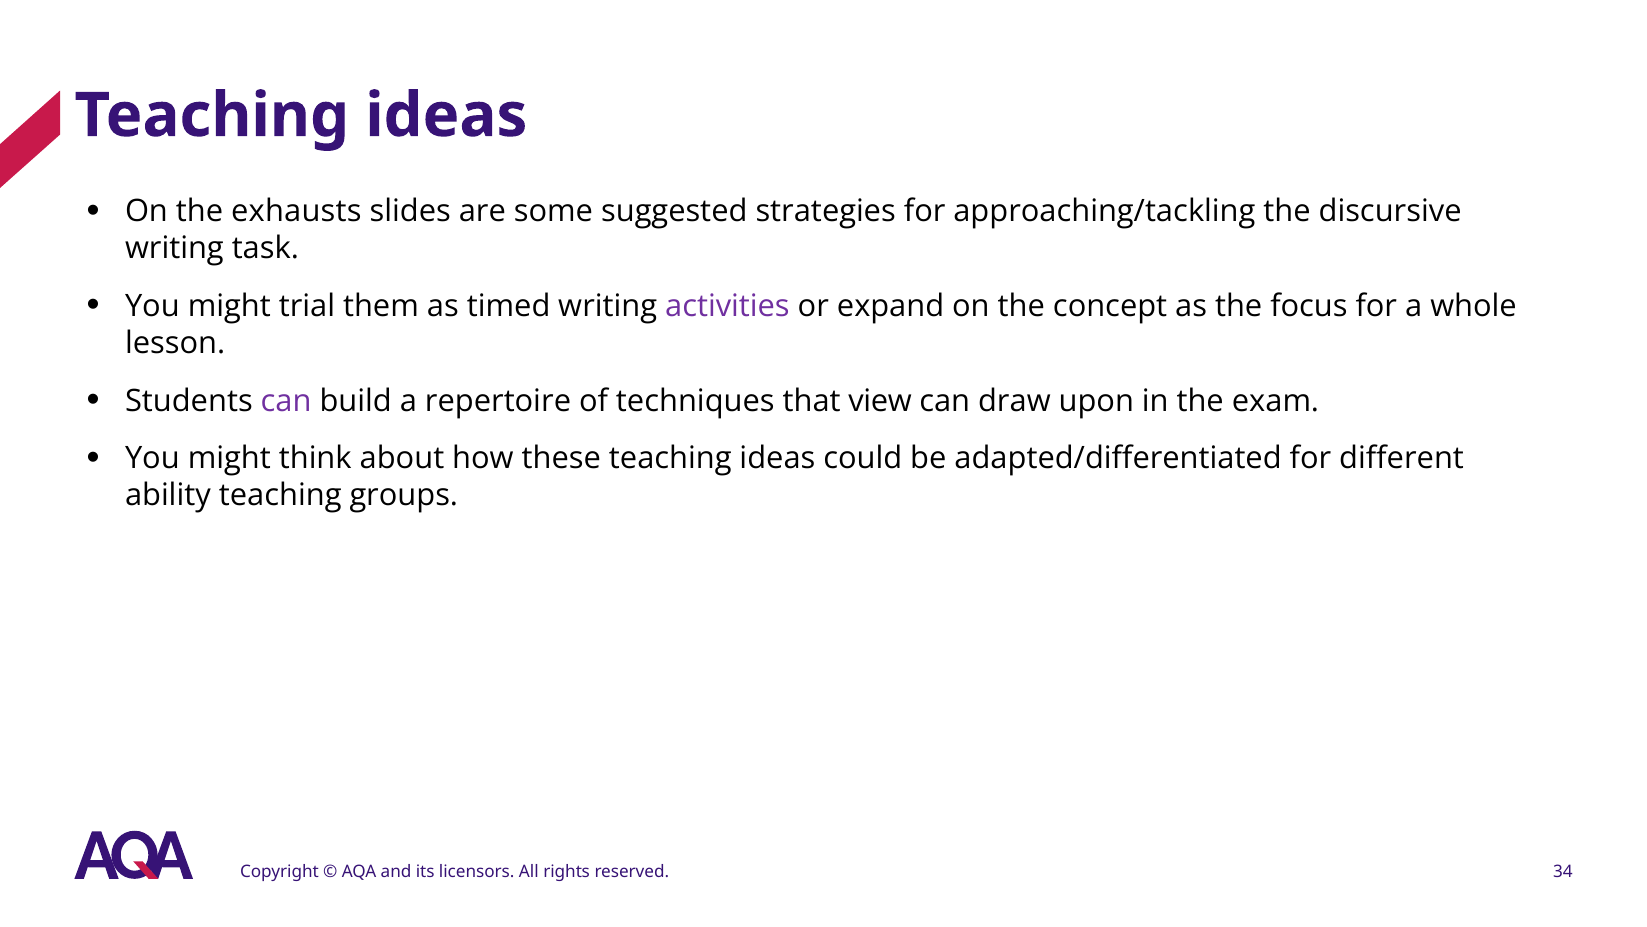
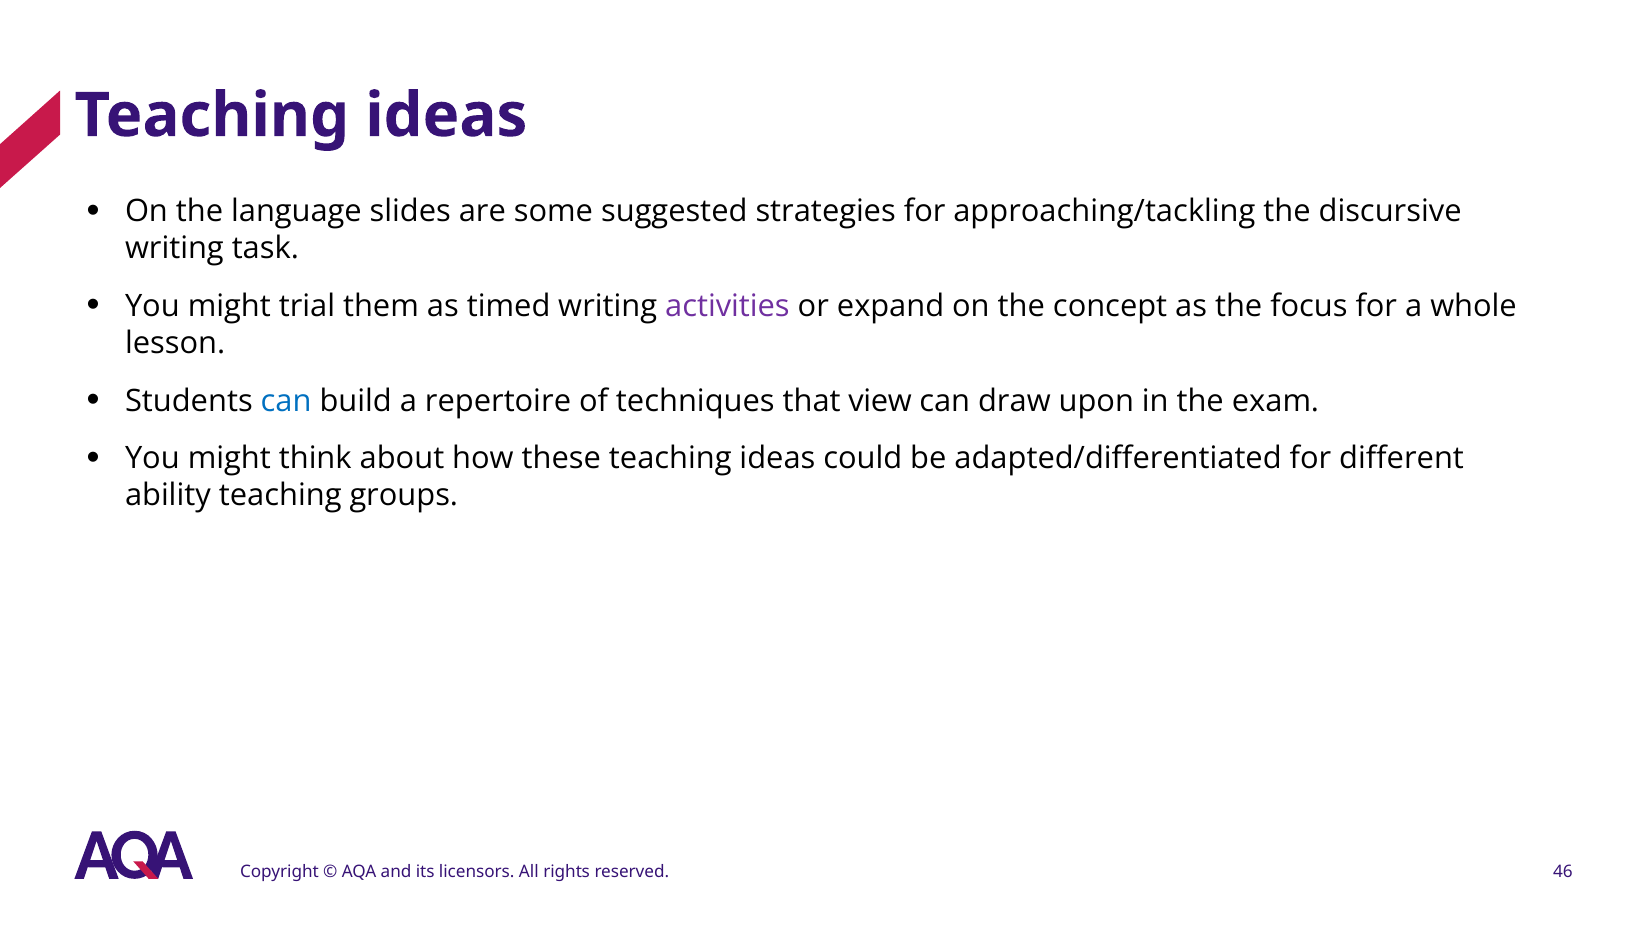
exhausts: exhausts -> language
can at (286, 401) colour: purple -> blue
34: 34 -> 46
